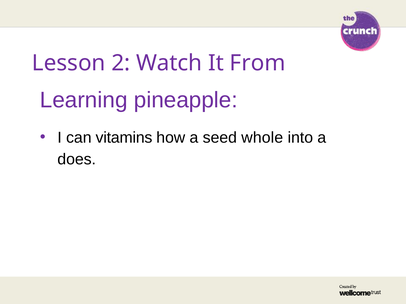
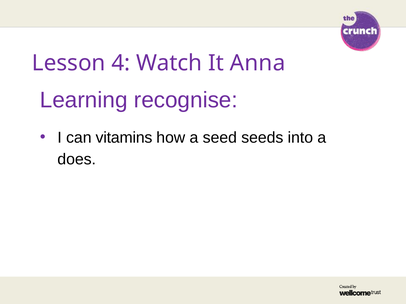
2: 2 -> 4
From: From -> Anna
pineapple: pineapple -> recognise
whole: whole -> seeds
